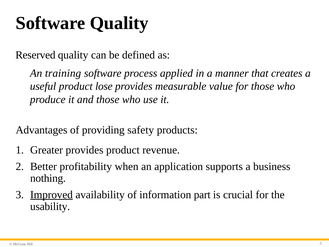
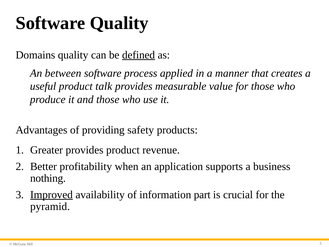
Reserved: Reserved -> Domains
defined underline: none -> present
training: training -> between
lose: lose -> talk
usability: usability -> pyramid
